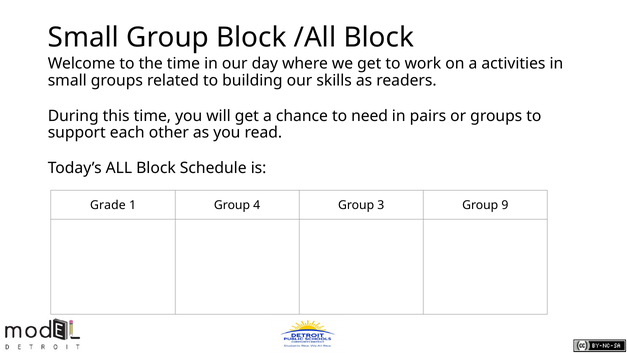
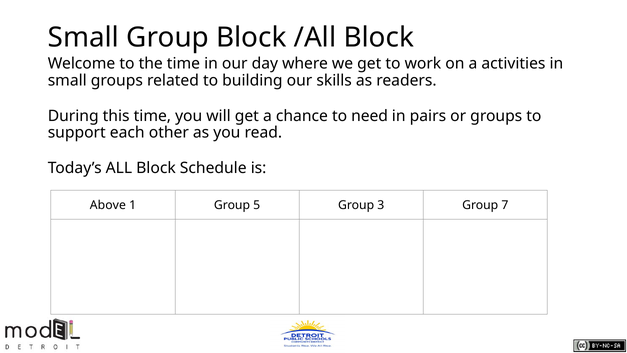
Grade: Grade -> Above
4: 4 -> 5
9: 9 -> 7
